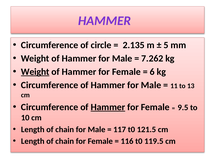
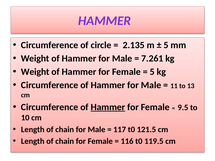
7.262: 7.262 -> 7.261
Weight at (35, 72) underline: present -> none
6 at (152, 72): 6 -> 5
